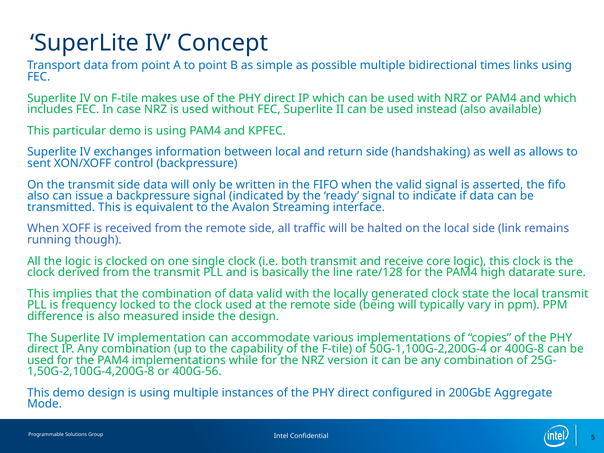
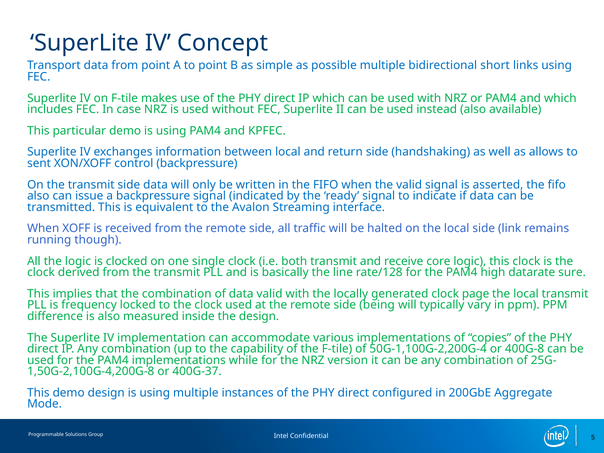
times: times -> short
state: state -> page
400G-56: 400G-56 -> 400G-37
